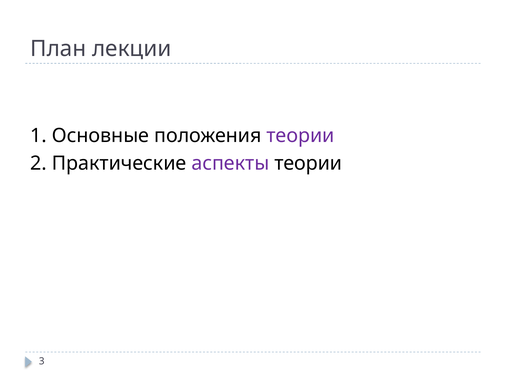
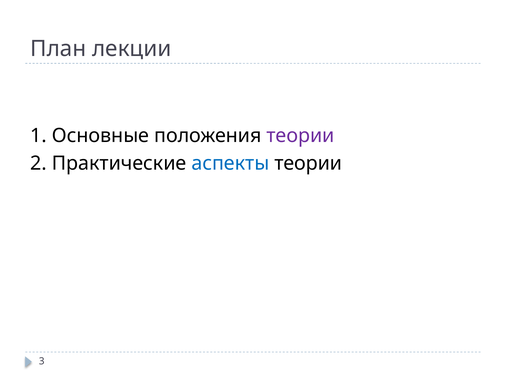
аспекты colour: purple -> blue
